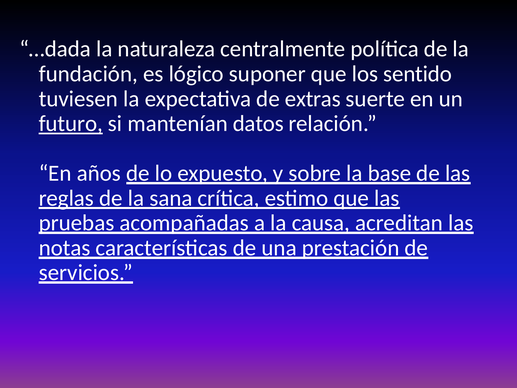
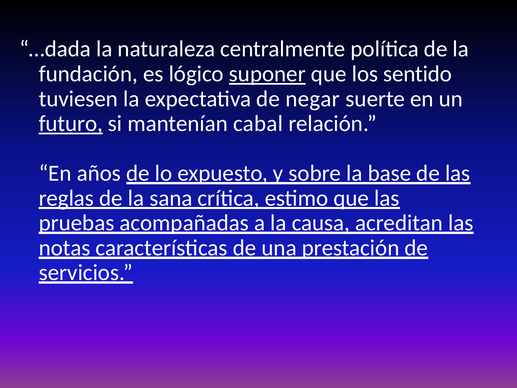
suponer underline: none -> present
extras: extras -> negar
datos: datos -> cabal
